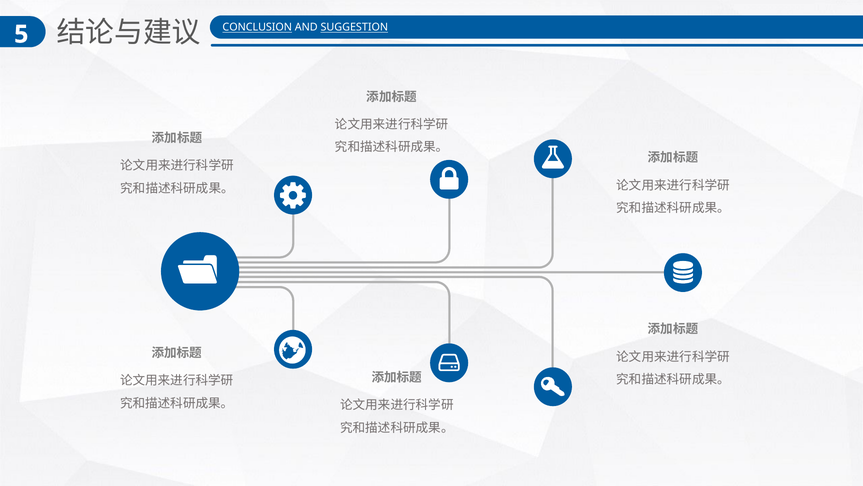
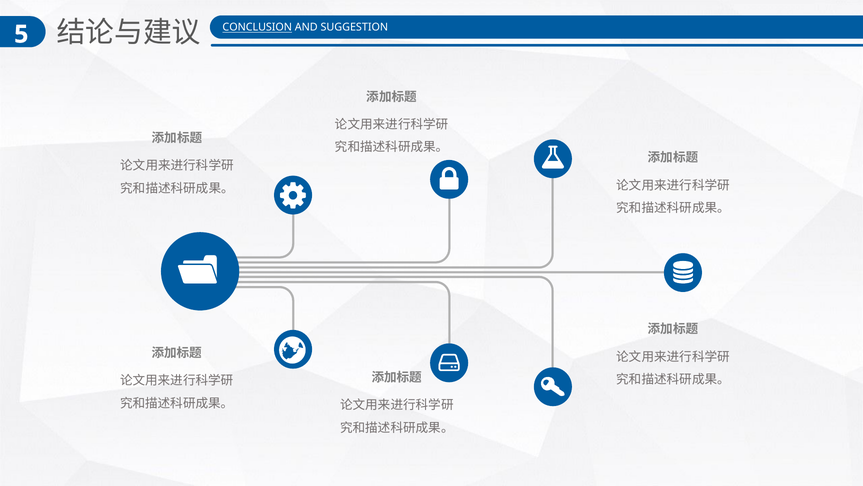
SUGGESTION underline: present -> none
